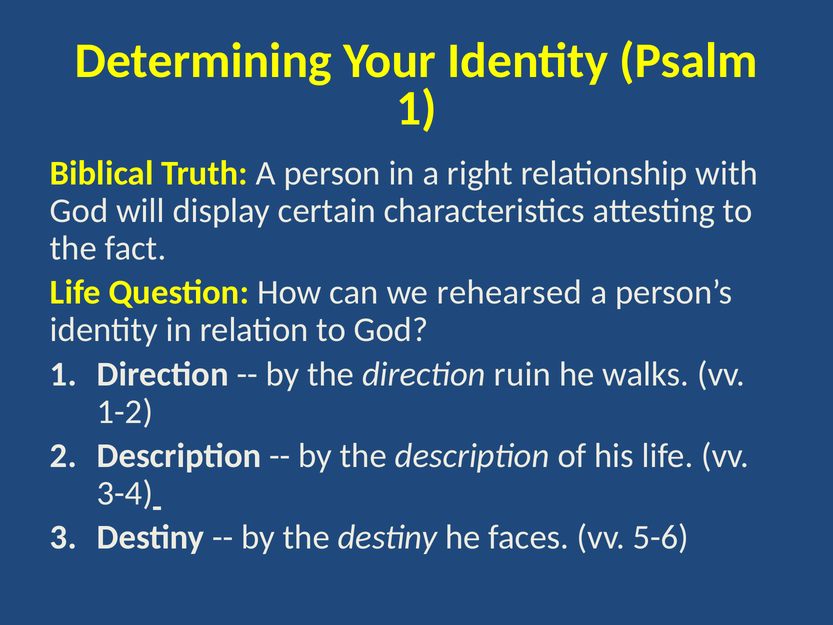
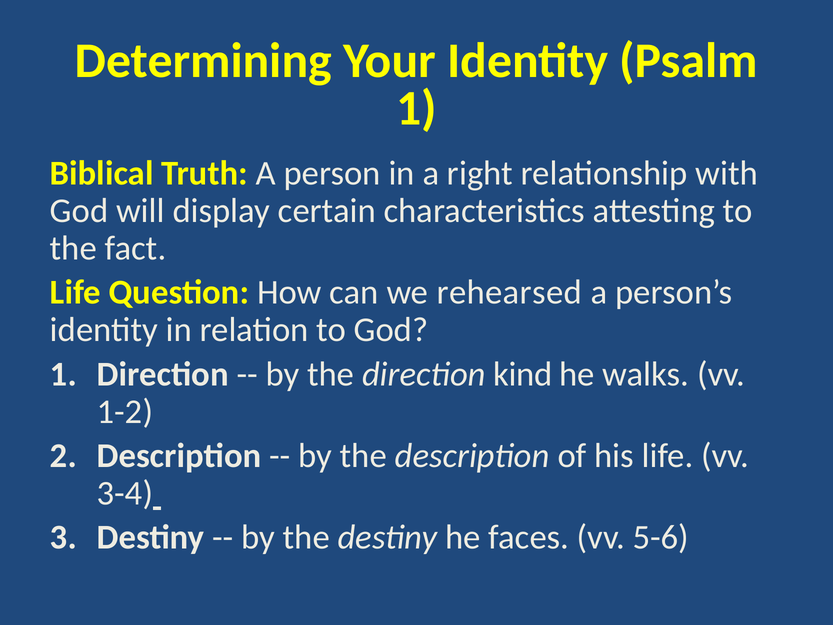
ruin: ruin -> kind
